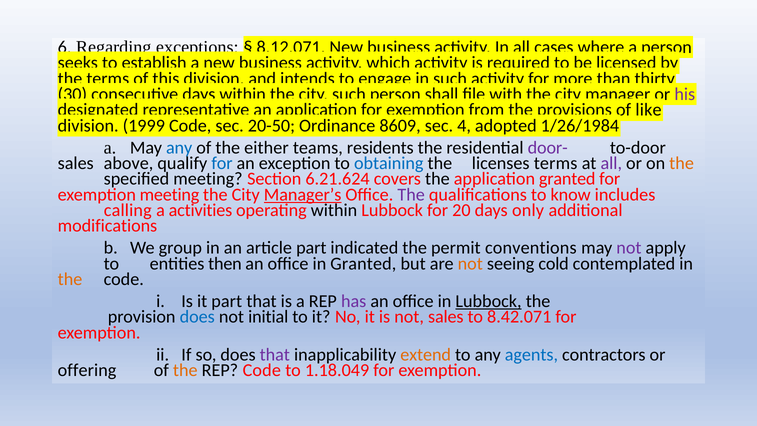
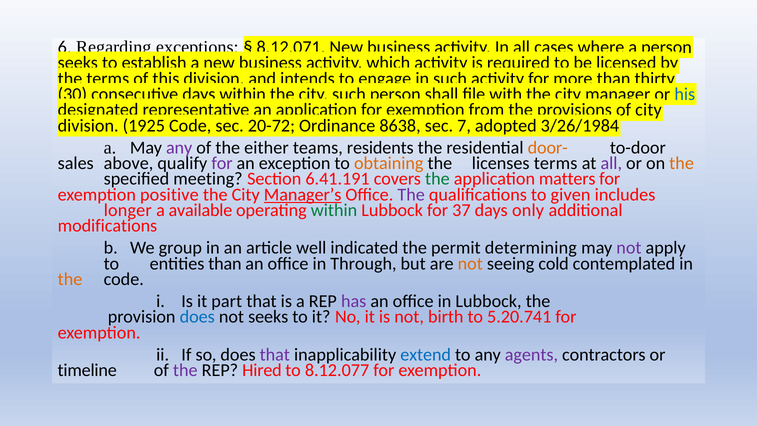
his colour: purple -> blue
like at (649, 110): like -> city
1999: 1999 -> 1925
20-50: 20-50 -> 20-72
8609: 8609 -> 8638
4: 4 -> 7
1/26/1984: 1/26/1984 -> 3/26/1984
any at (179, 148) colour: blue -> purple
door- colour: purple -> orange
for at (222, 163) colour: blue -> purple
obtaining colour: blue -> orange
6.21.624: 6.21.624 -> 6.41.191
the at (437, 179) colour: black -> green
application granted: granted -> matters
exemption meeting: meeting -> positive
know: know -> given
calling: calling -> longer
activities: activities -> available
within at (334, 210) colour: black -> green
20: 20 -> 37
article part: part -> well
conventions: conventions -> determining
entities then: then -> than
in Granted: Granted -> Through
Lubbock at (489, 301) underline: present -> none
not initial: initial -> seeks
not sales: sales -> birth
8.42.071: 8.42.071 -> 5.20.741
extend colour: orange -> blue
agents colour: blue -> purple
offering: offering -> timeline
the at (185, 370) colour: orange -> purple
REP Code: Code -> Hired
1.18.049: 1.18.049 -> 8.12.077
